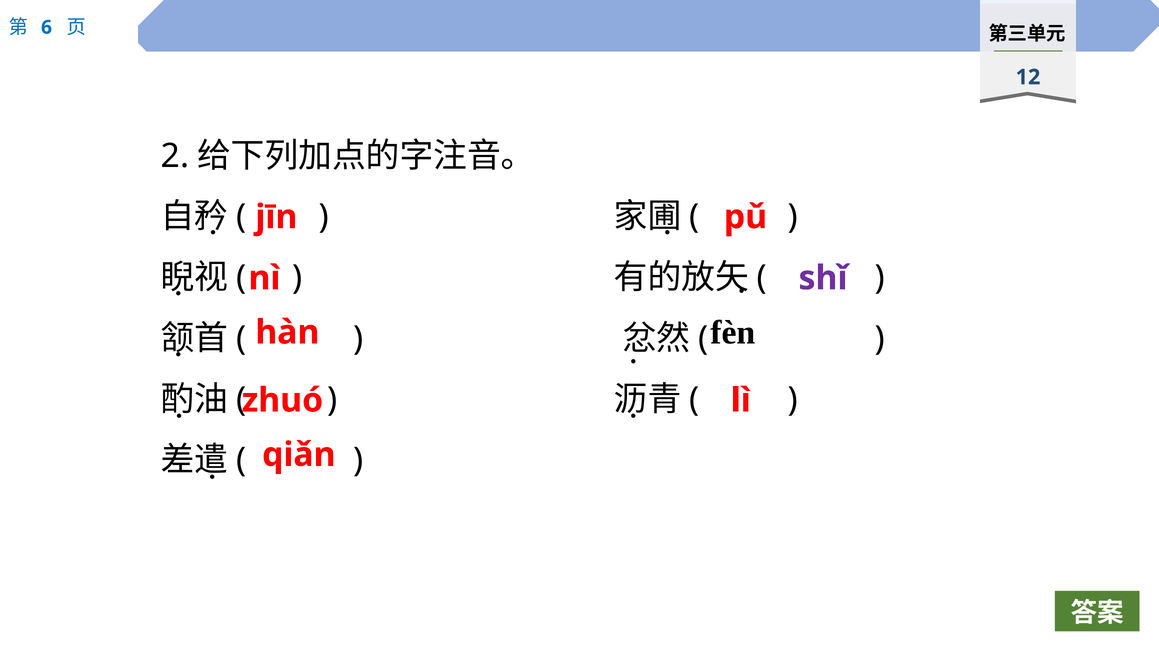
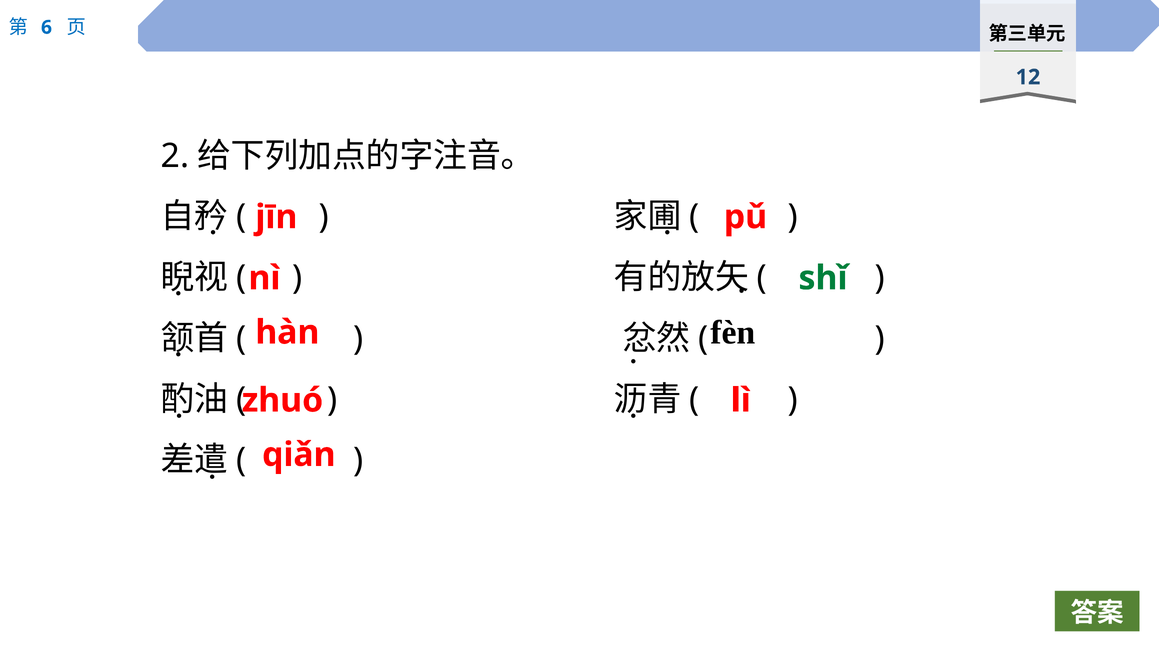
shǐ colour: purple -> green
